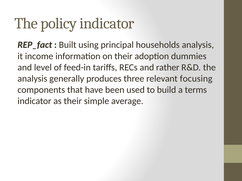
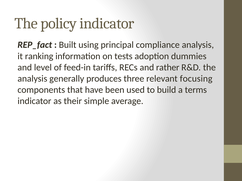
households: households -> compliance
income: income -> ranking
on their: their -> tests
